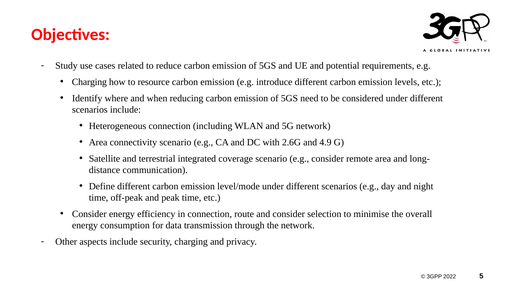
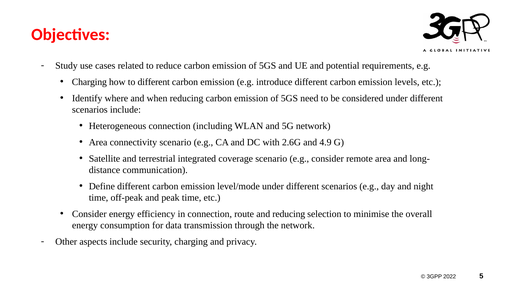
to resource: resource -> different
and consider: consider -> reducing
